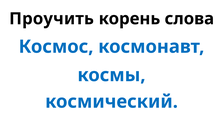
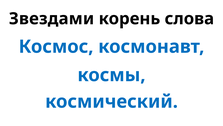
Проучить: Проучить -> Звездами
